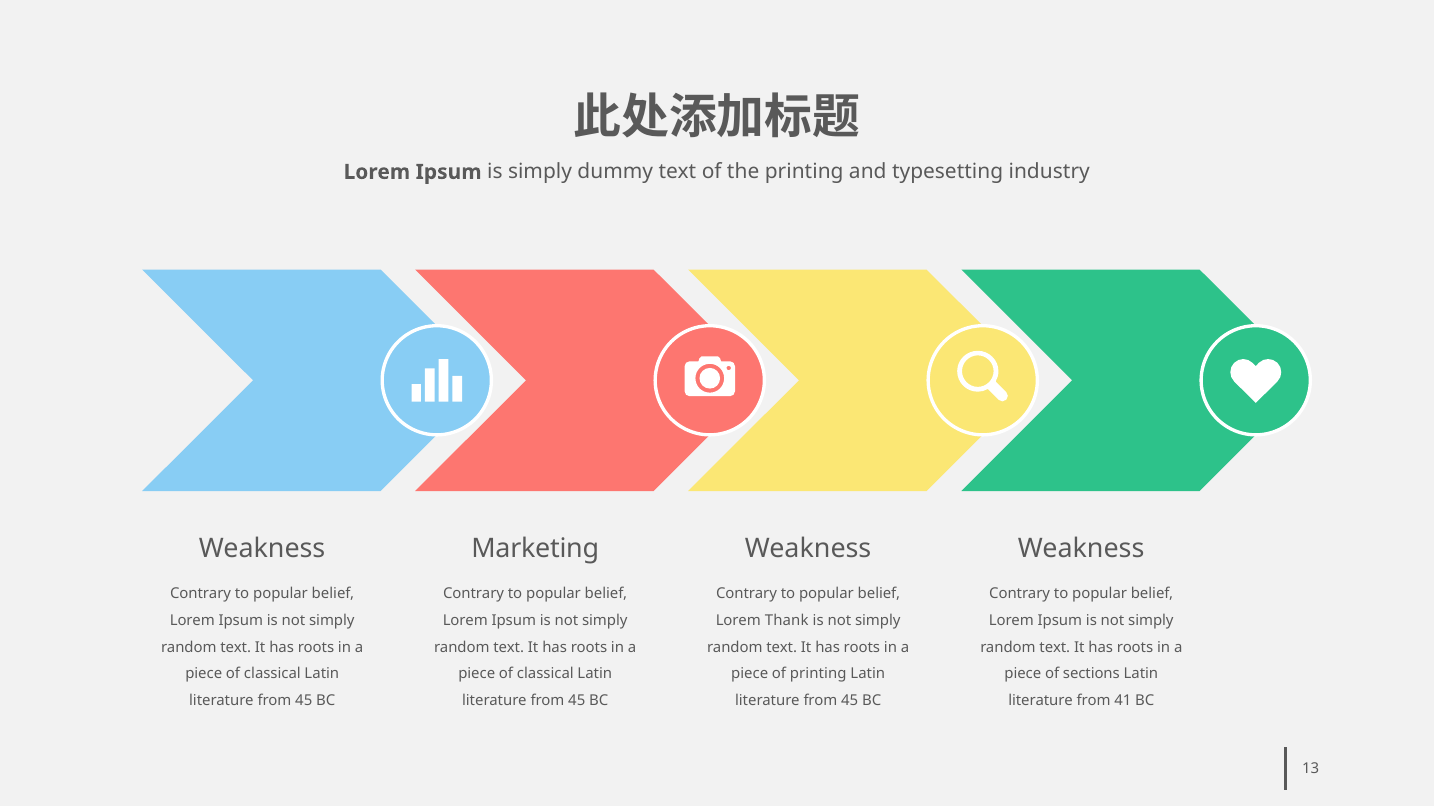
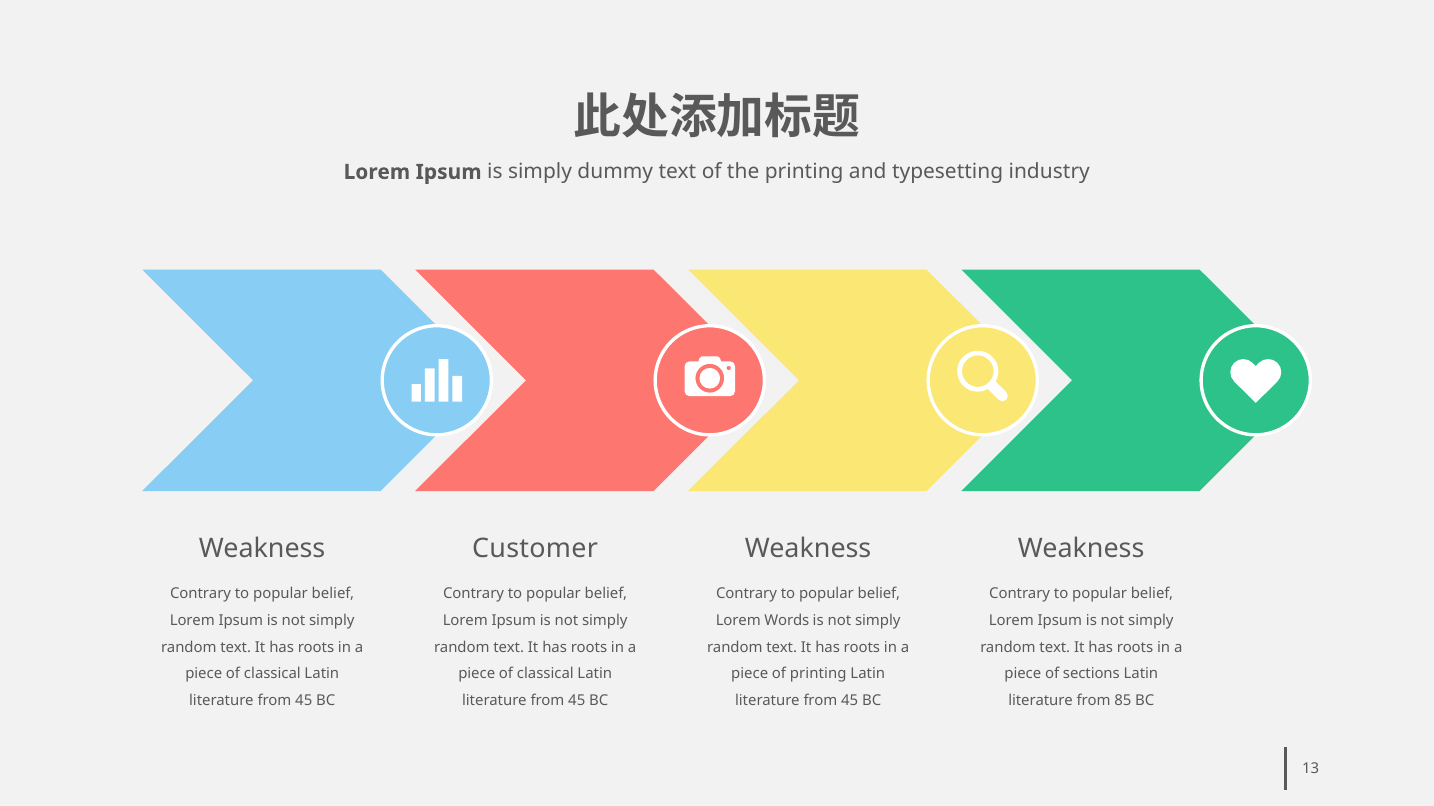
Marketing: Marketing -> Customer
Thank: Thank -> Words
41: 41 -> 85
